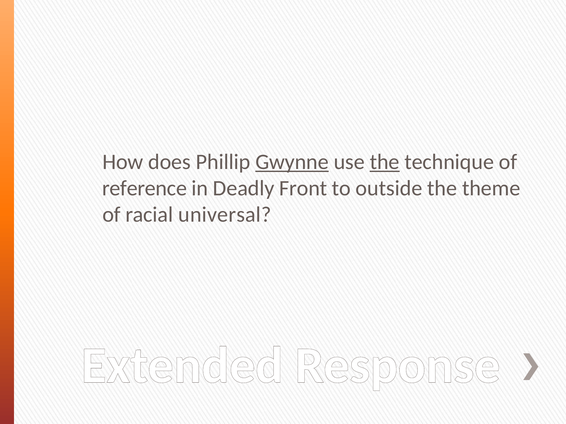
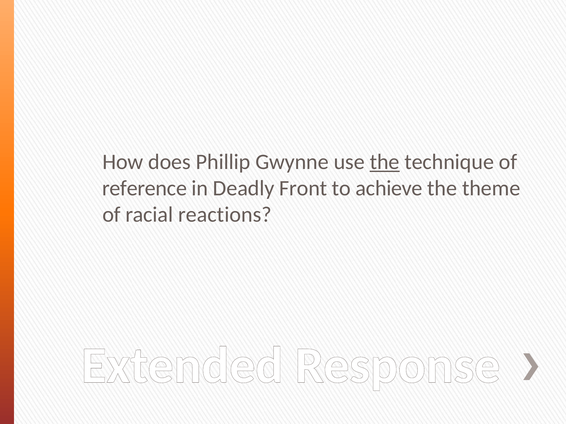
Gwynne underline: present -> none
outside: outside -> achieve
universal: universal -> reactions
